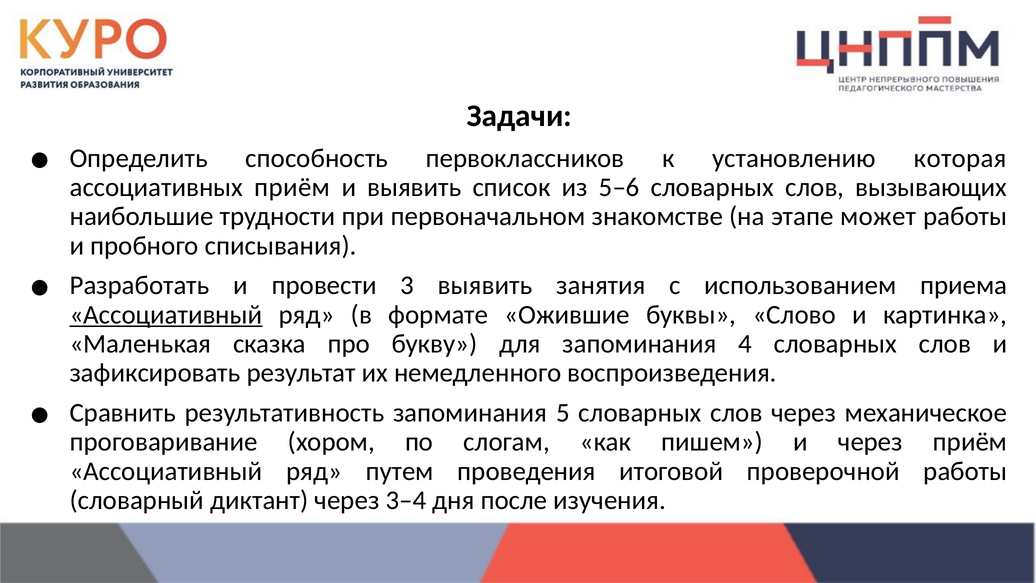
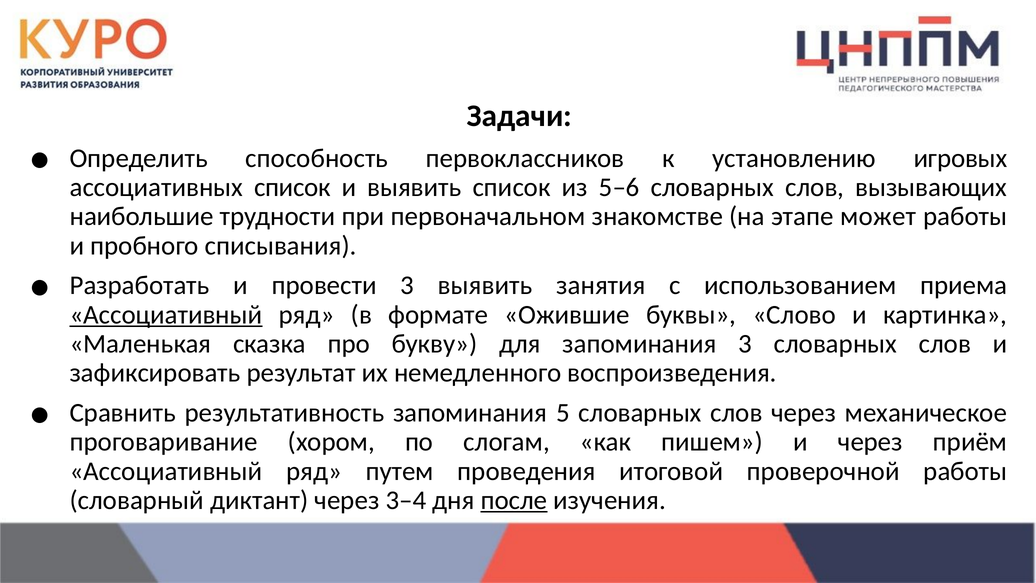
которая: которая -> игровых
ассоциативных приём: приём -> список
запоминания 4: 4 -> 3
после underline: none -> present
